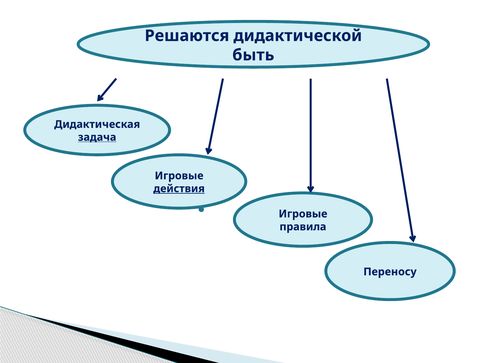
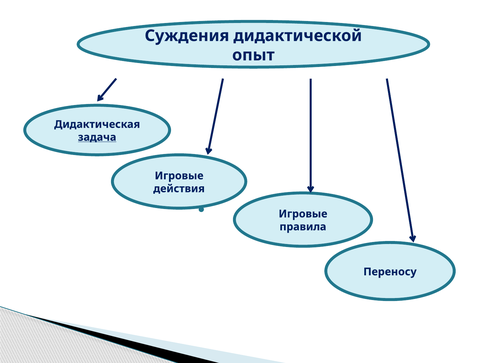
Решаются: Решаются -> Суждения
быть: быть -> опыт
действия underline: present -> none
